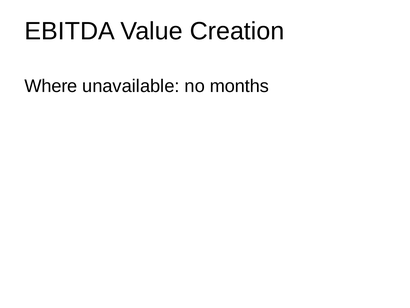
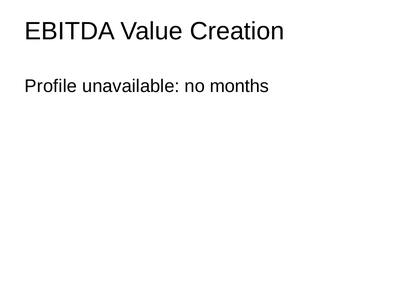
Where: Where -> Profile
